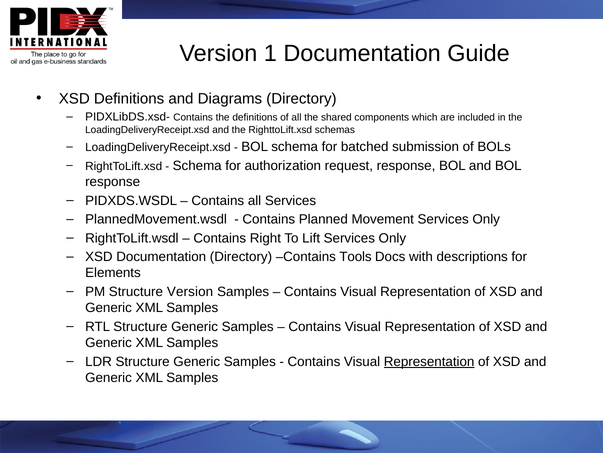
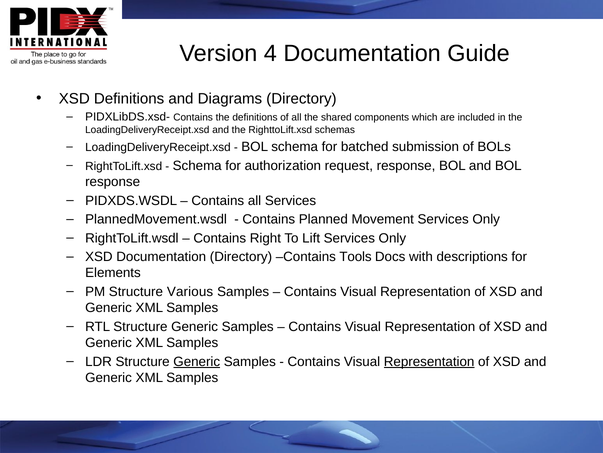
1: 1 -> 4
Structure Version: Version -> Various
Generic at (197, 361) underline: none -> present
